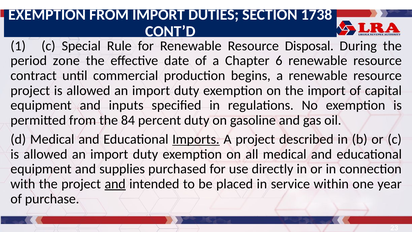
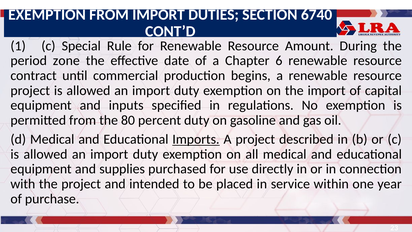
1738: 1738 -> 6740
Disposal: Disposal -> Amount
84: 84 -> 80
and at (115, 184) underline: present -> none
